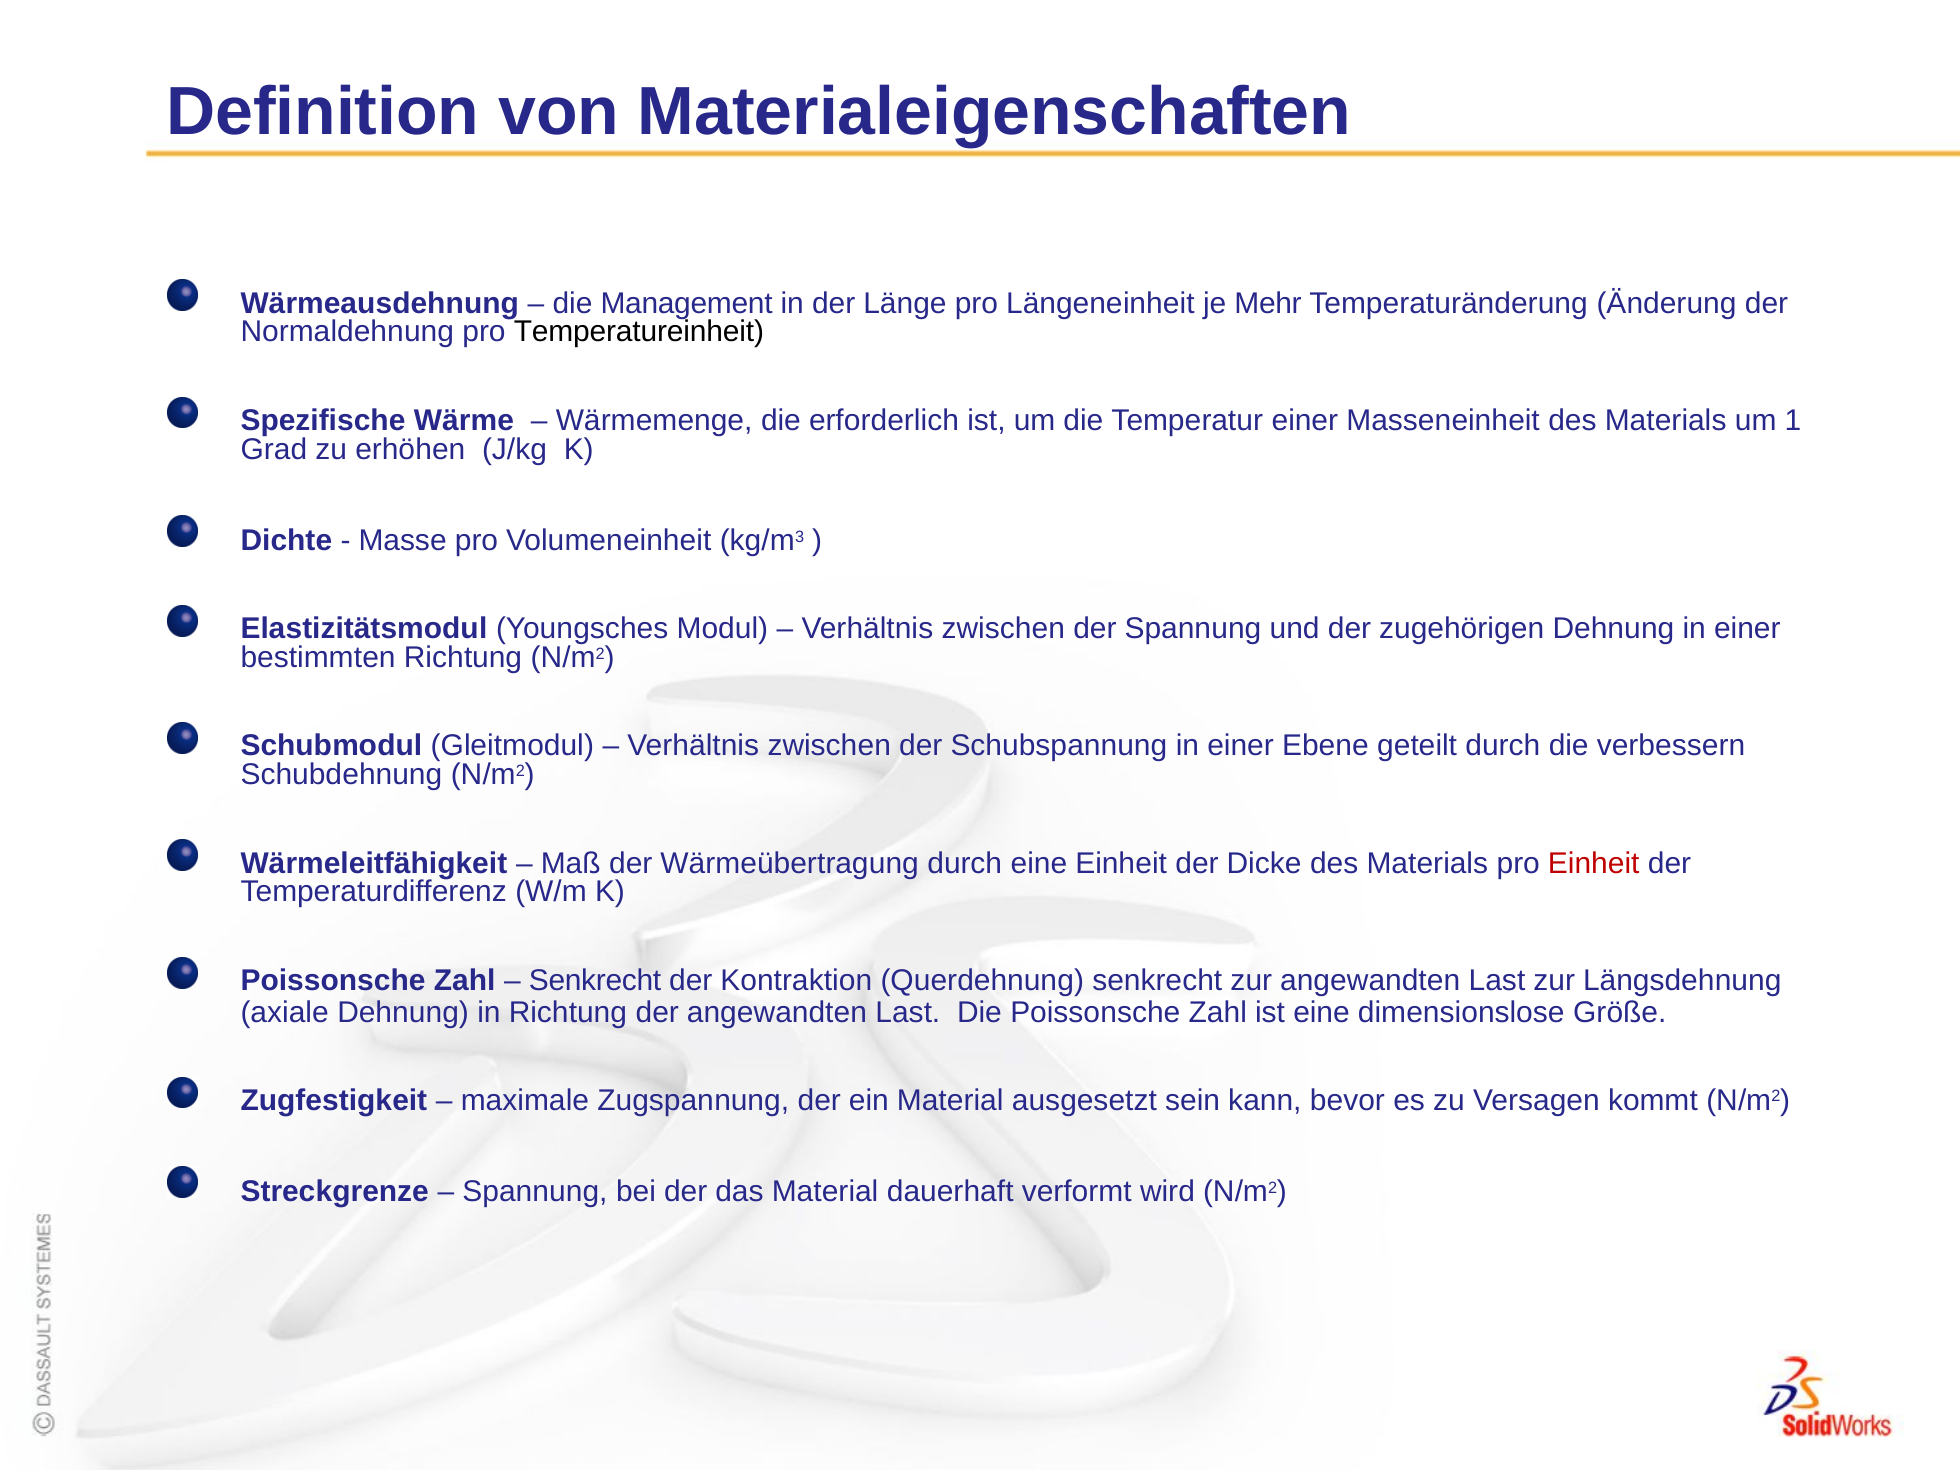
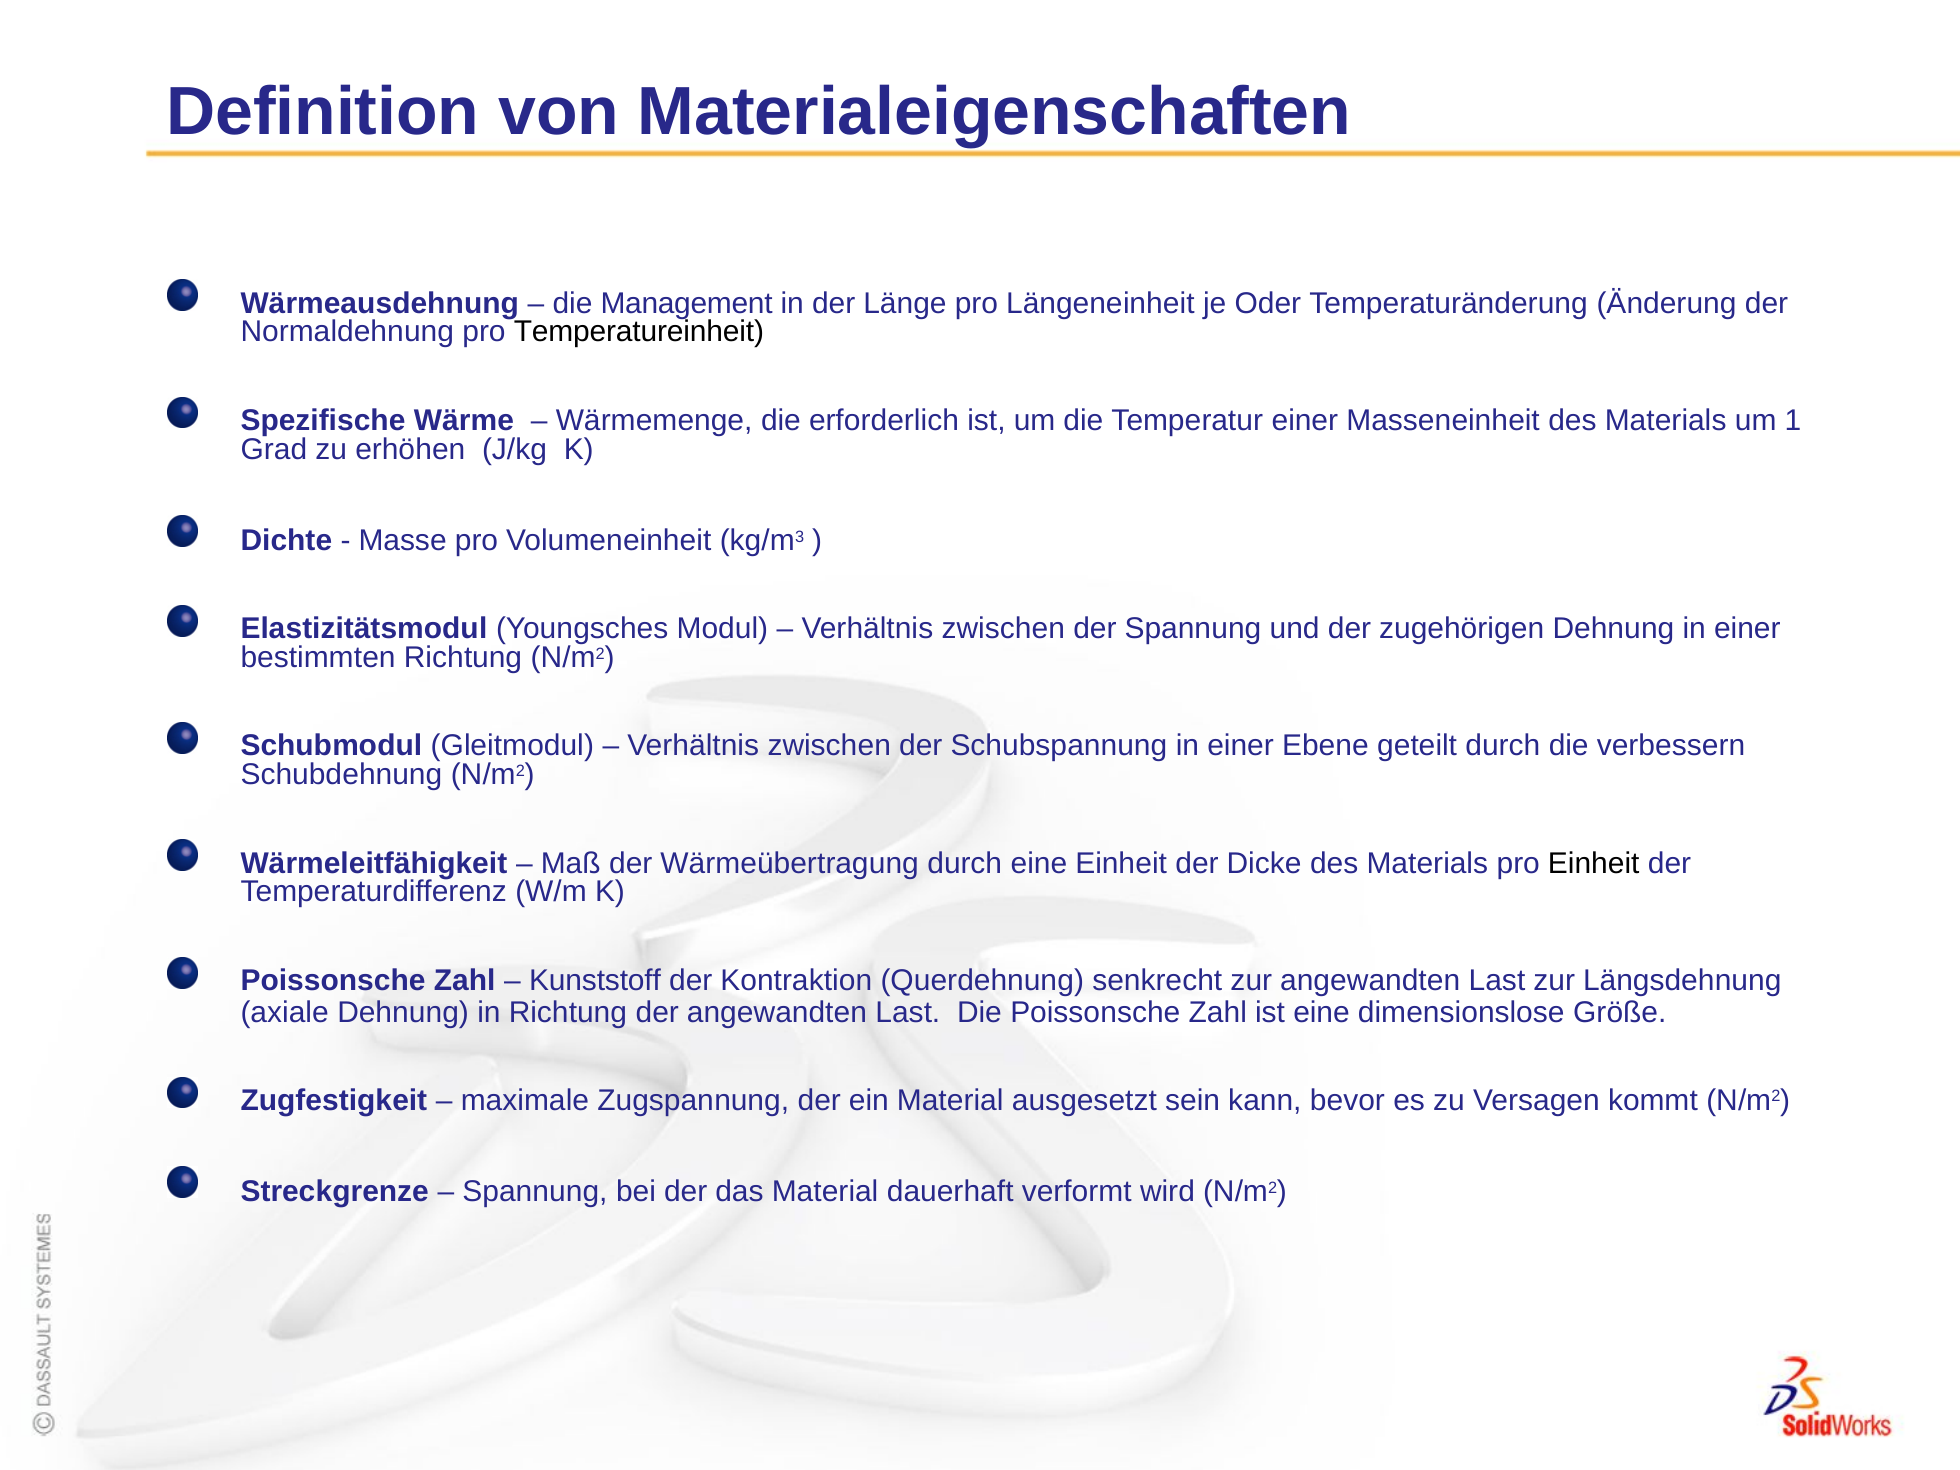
Mehr: Mehr -> Oder
Einheit at (1594, 863) colour: red -> black
Senkrecht at (595, 981): Senkrecht -> Kunststoff
